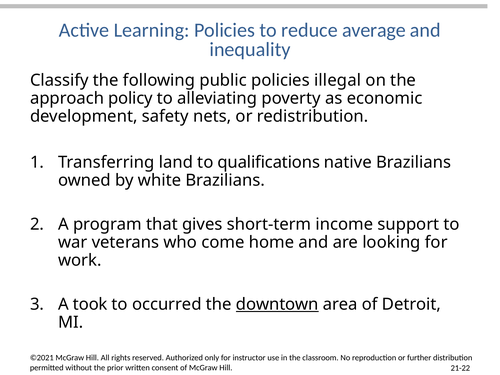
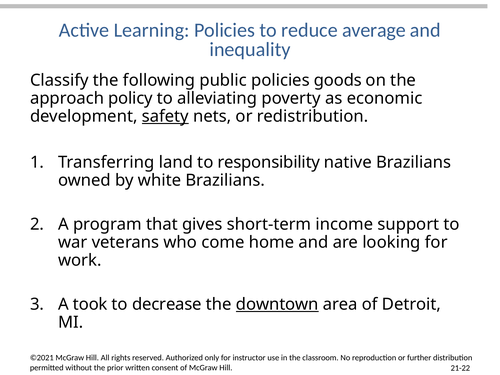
illegal: illegal -> goods
safety underline: none -> present
qualifications: qualifications -> responsibility
occurred: occurred -> decrease
